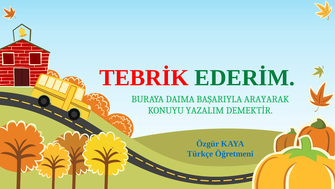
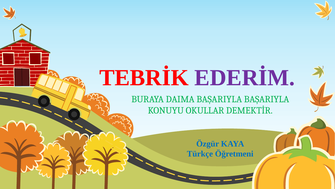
EDERİM colour: green -> purple
BAŞARIYLA ARAYARAK: ARAYARAK -> BAŞARIYLA
YAZALIM: YAZALIM -> OKULLAR
